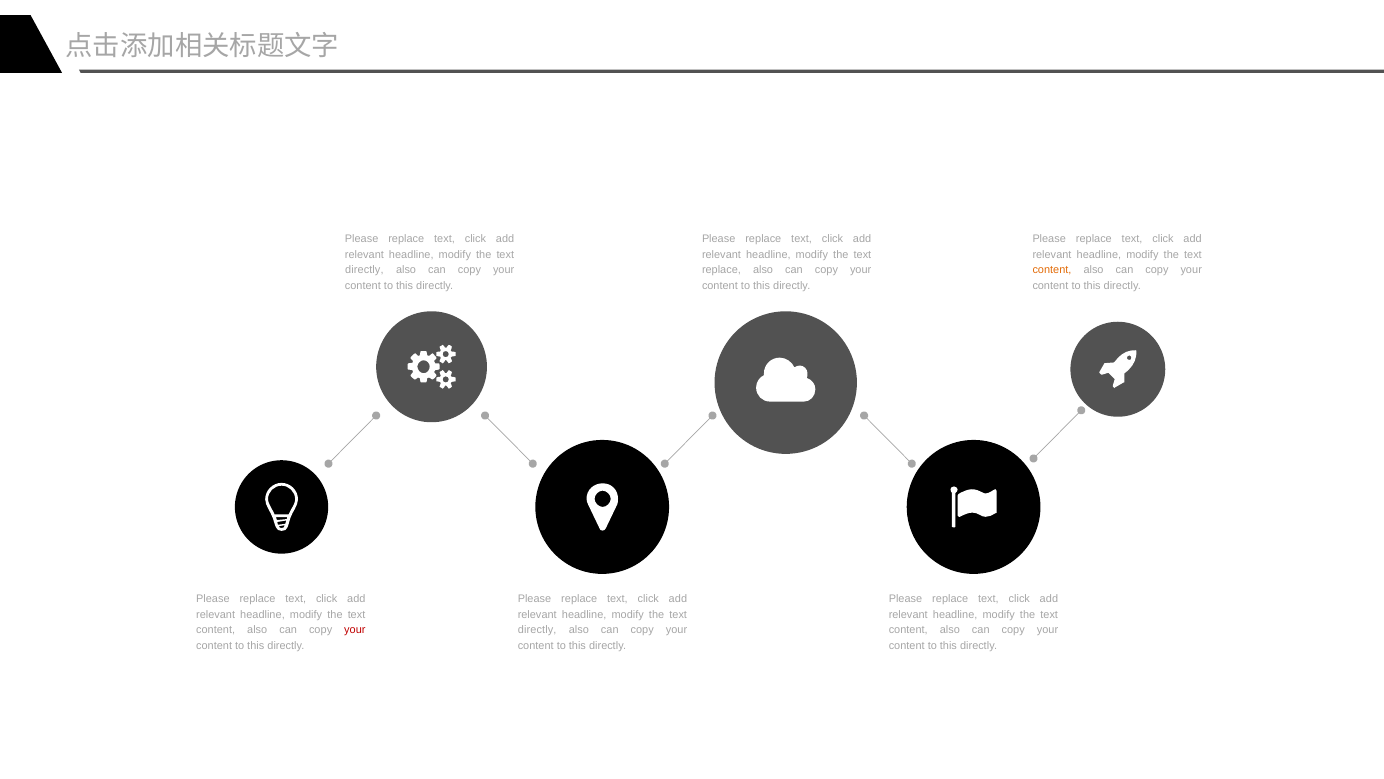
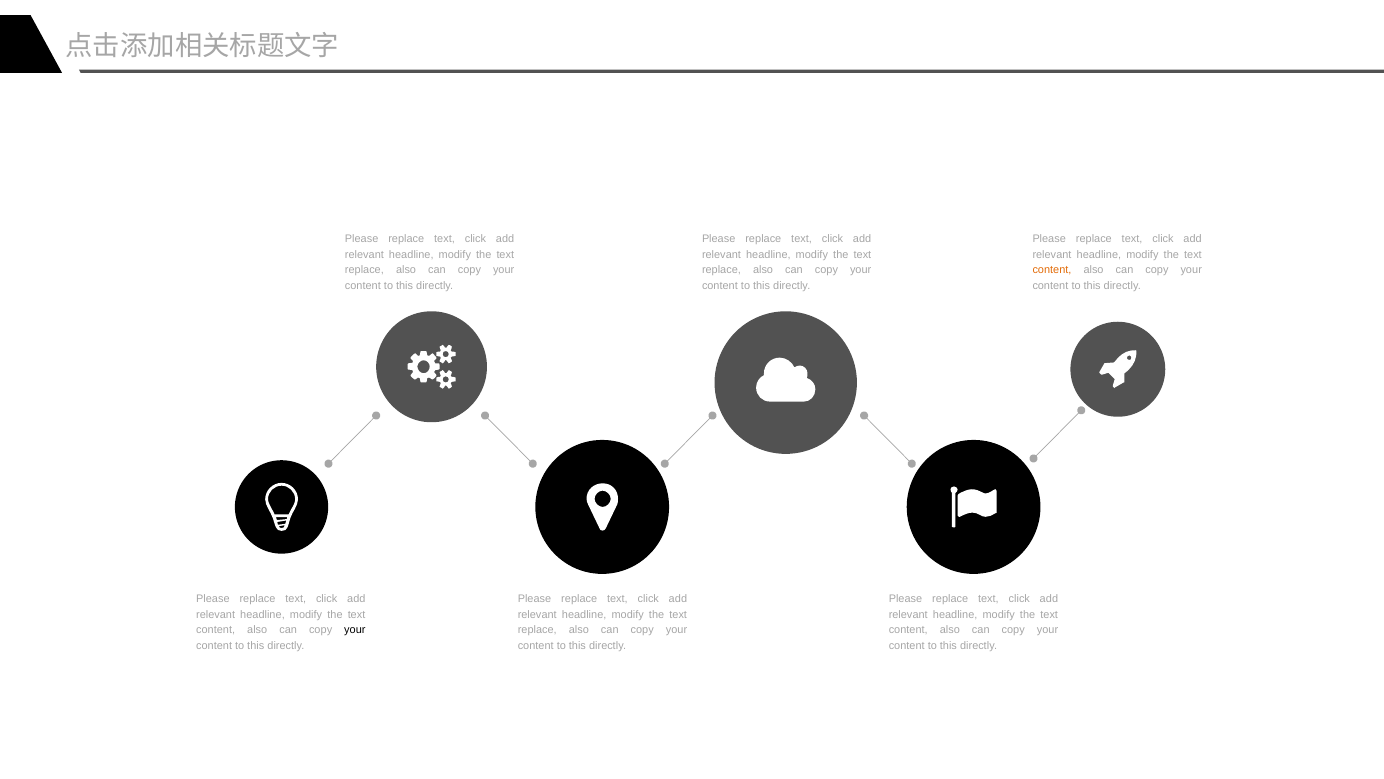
directly at (364, 270): directly -> replace
your at (355, 630) colour: red -> black
directly at (537, 630): directly -> replace
